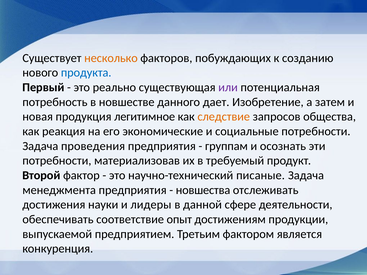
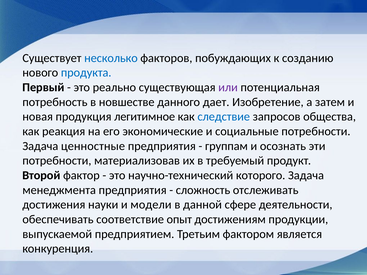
несколько colour: orange -> blue
следствие colour: orange -> blue
проведения: проведения -> ценностные
писаные: писаные -> которого
новшества: новшества -> сложность
лидеры: лидеры -> модели
